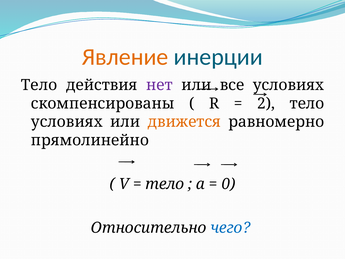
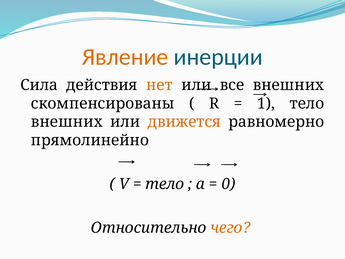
Тело at (39, 85): Тело -> Сила
нет colour: purple -> orange
все условиях: условиях -> внешних
2: 2 -> 1
условиях at (67, 122): условиях -> внешних
чего colour: blue -> orange
